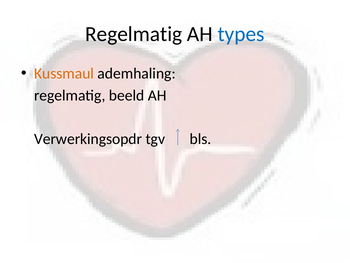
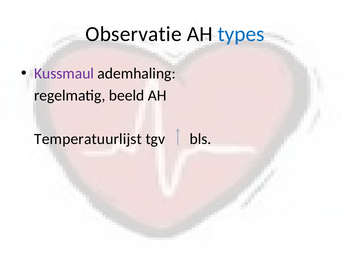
Regelmatig at (134, 34): Regelmatig -> Observatie
Kussmaul colour: orange -> purple
Verwerkingsopdr: Verwerkingsopdr -> Temperatuurlijst
